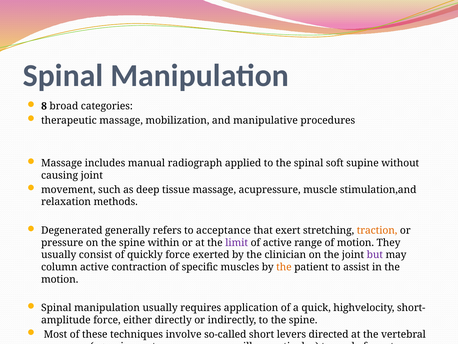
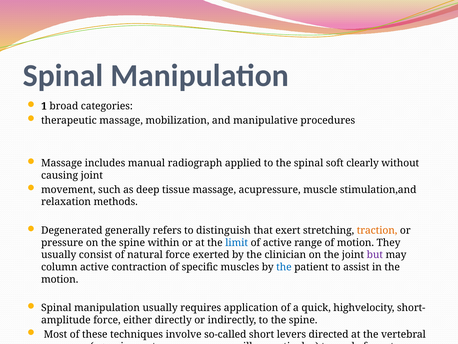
8: 8 -> 1
supine: supine -> clearly
acceptance: acceptance -> distinguish
limit colour: purple -> blue
quickly: quickly -> natural
the at (284, 267) colour: orange -> blue
